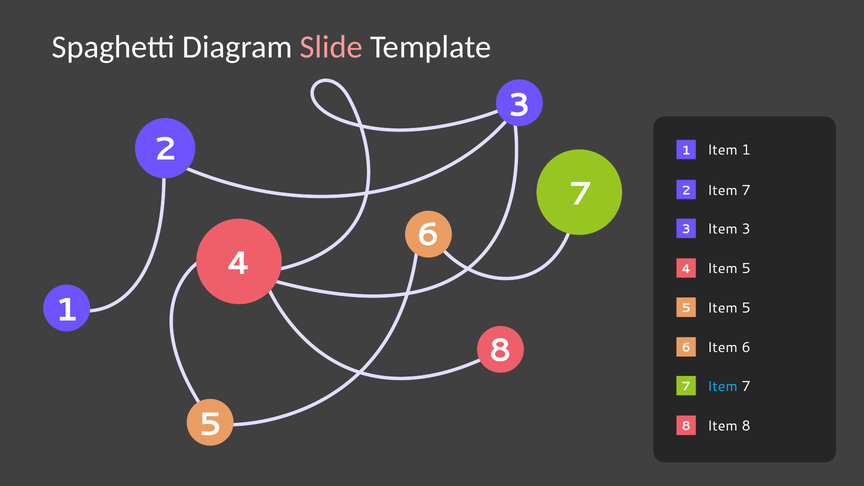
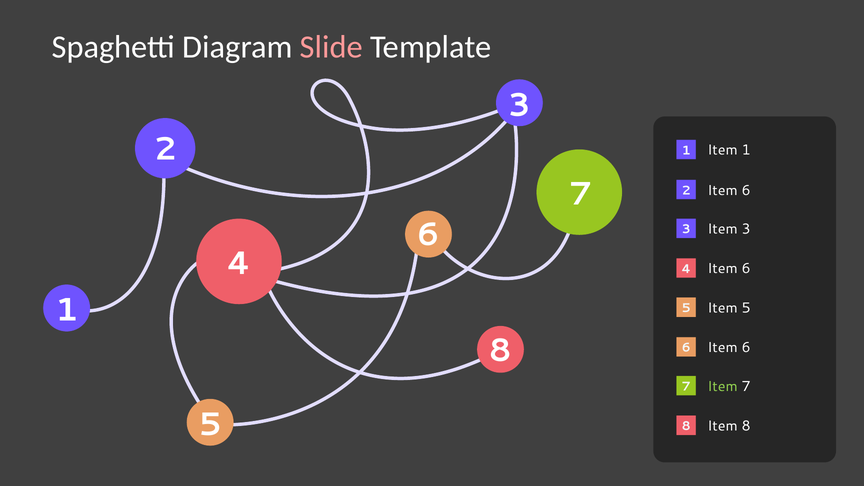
7 at (746, 190): 7 -> 6
5 at (746, 269): 5 -> 6
Item at (722, 386) colour: light blue -> light green
